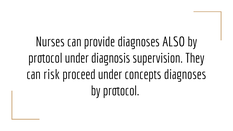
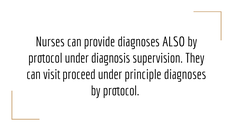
risk: risk -> visit
concepts: concepts -> principle
